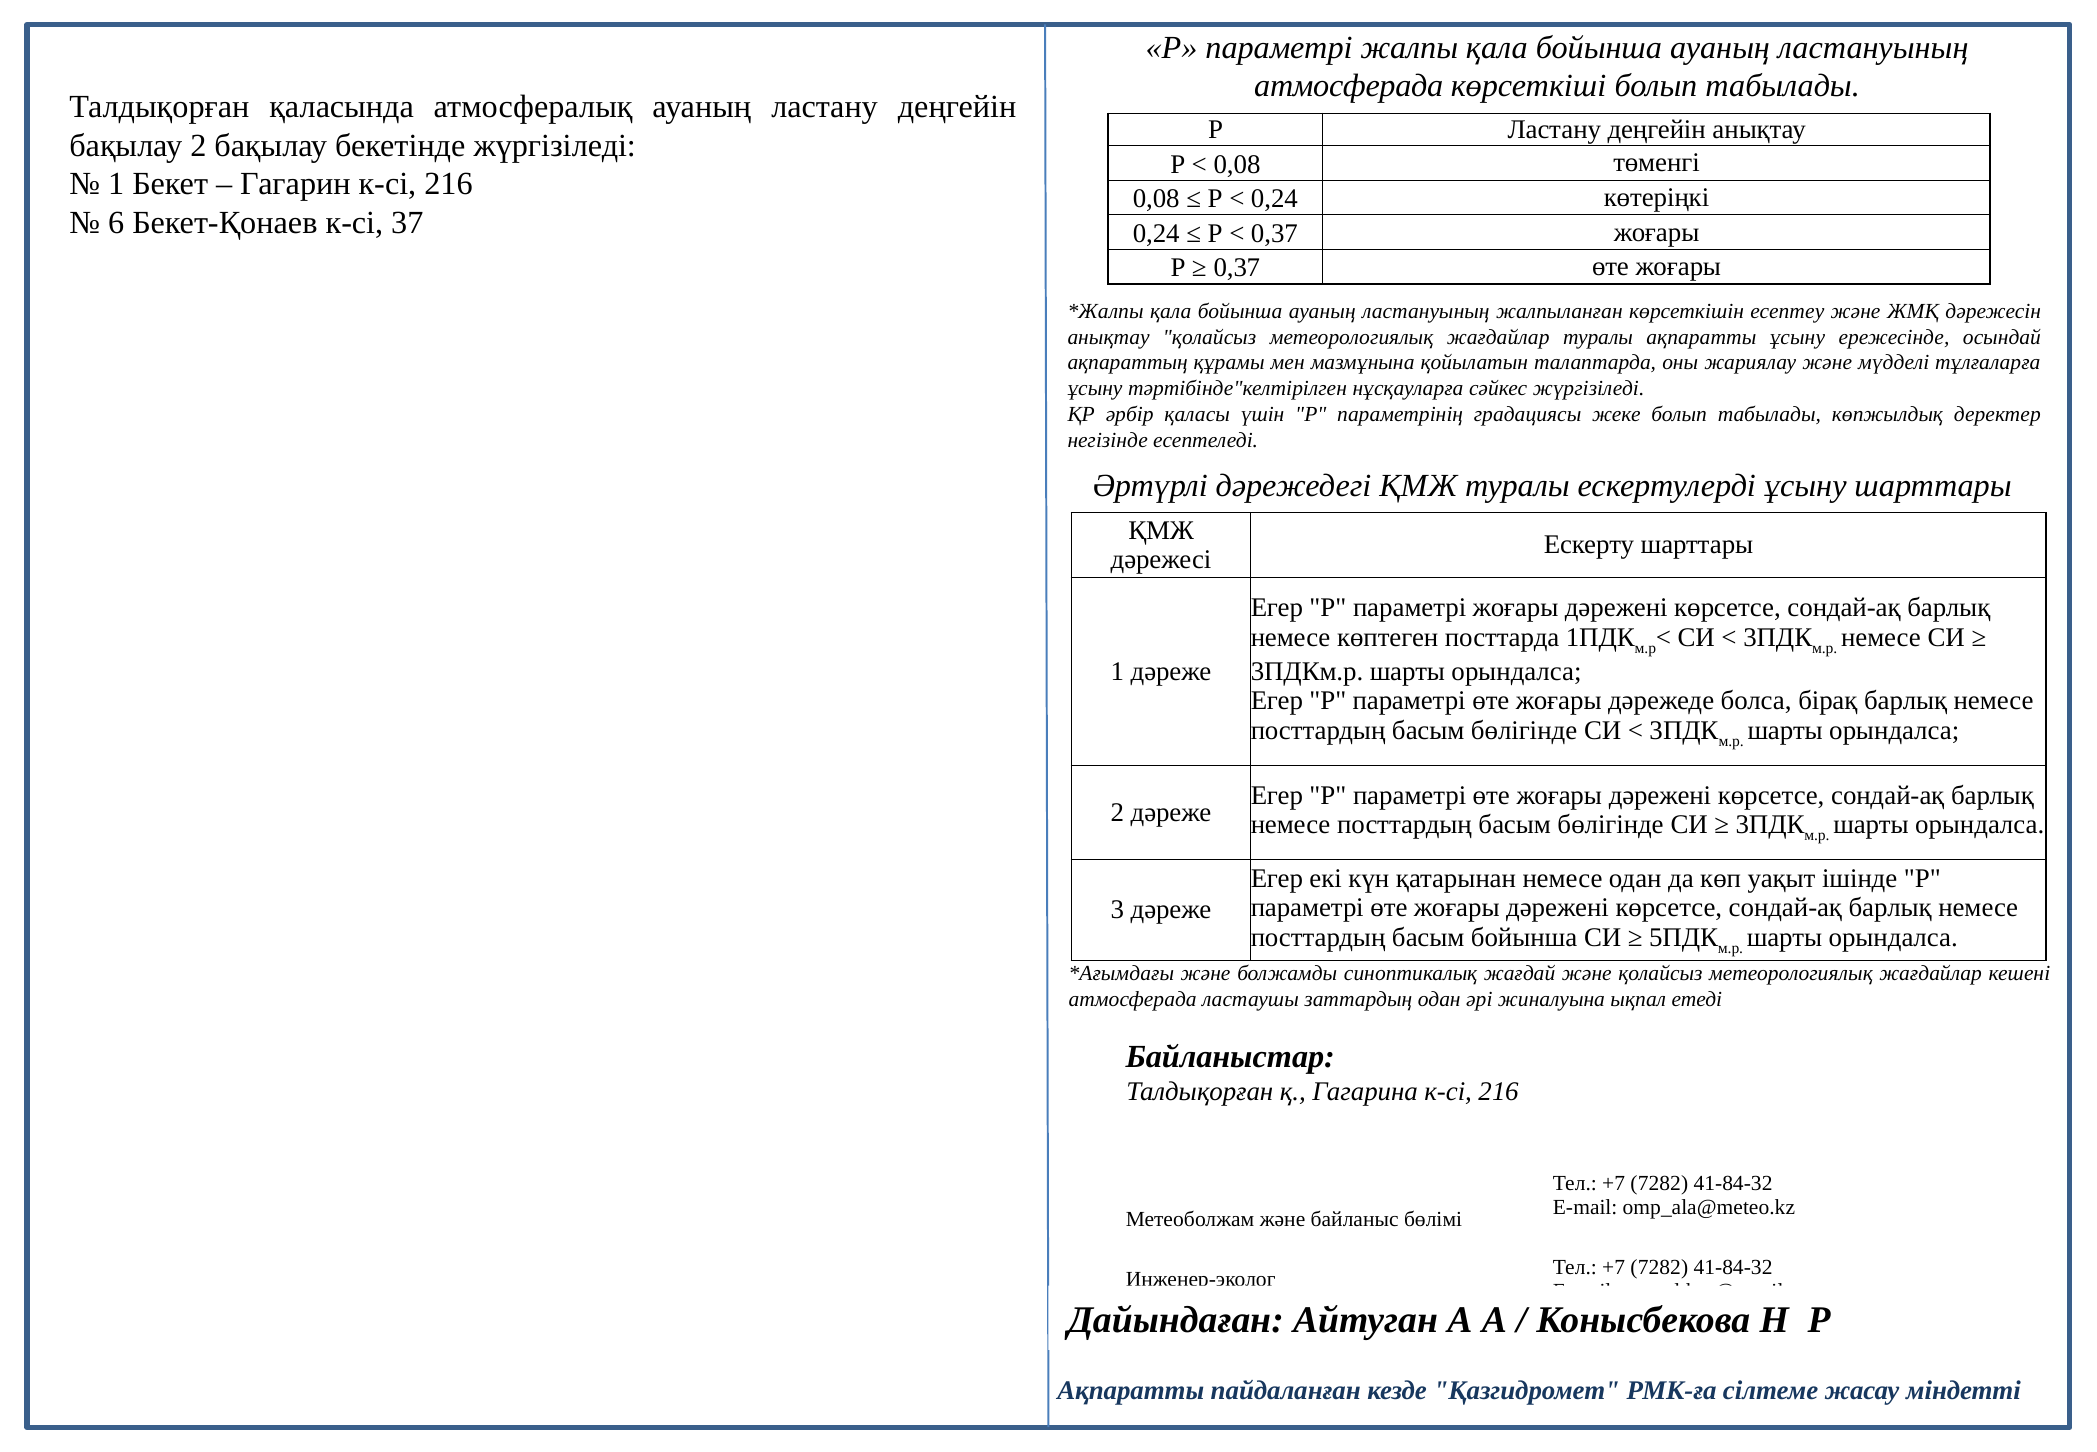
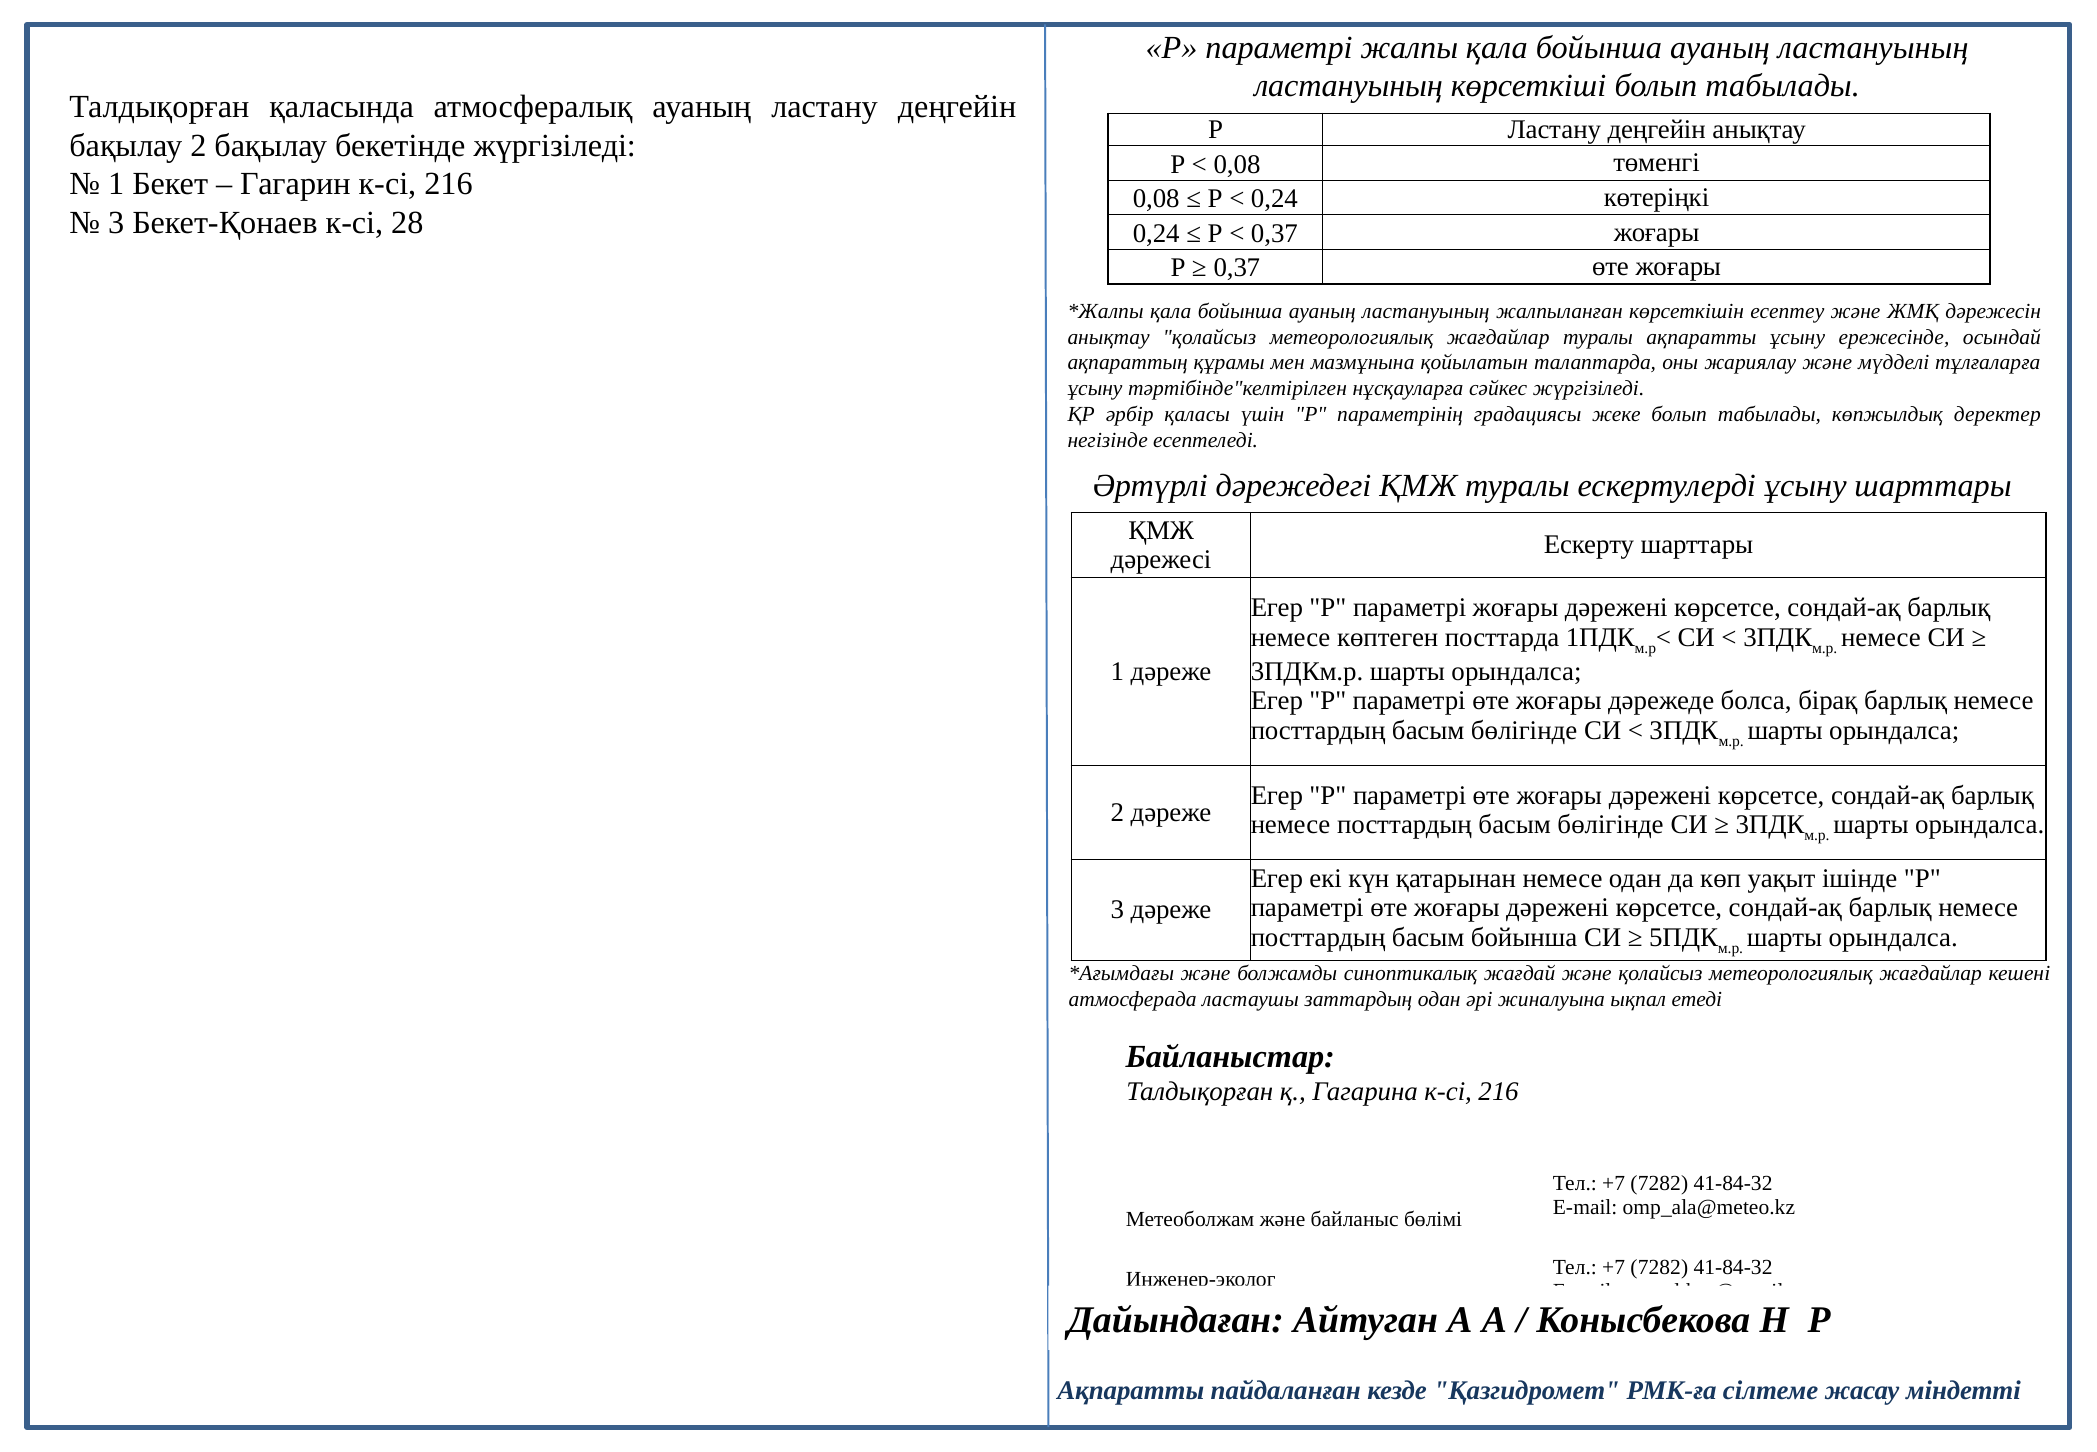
атмосферада at (1349, 86): атмосферада -> ластануының
6 at (116, 223): 6 -> 3
37: 37 -> 28
